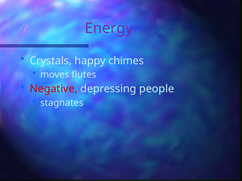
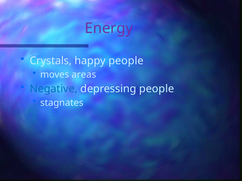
happy chimes: chimes -> people
flutes: flutes -> areas
Negative colour: red -> blue
